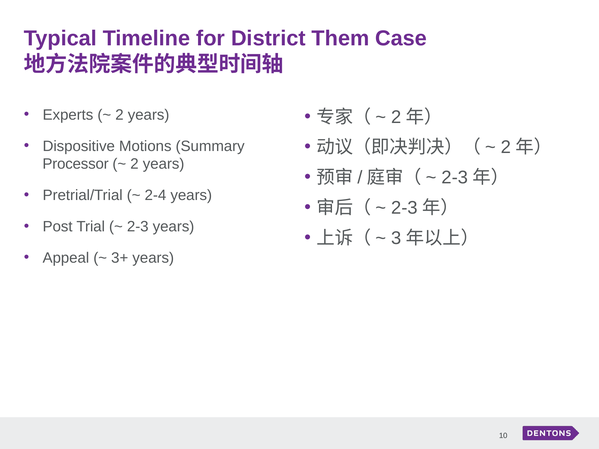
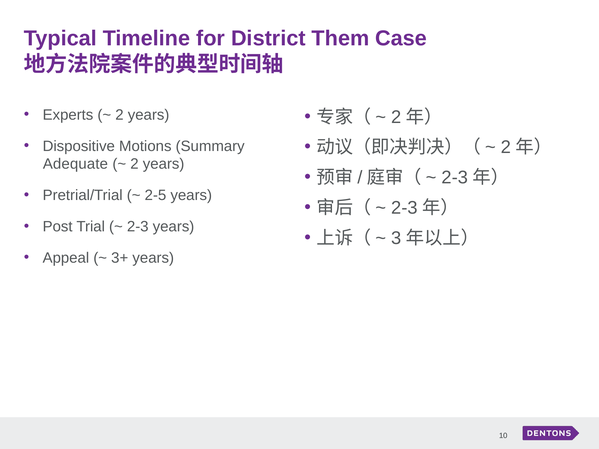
Processor: Processor -> Adequate
2-4: 2-4 -> 2-5
